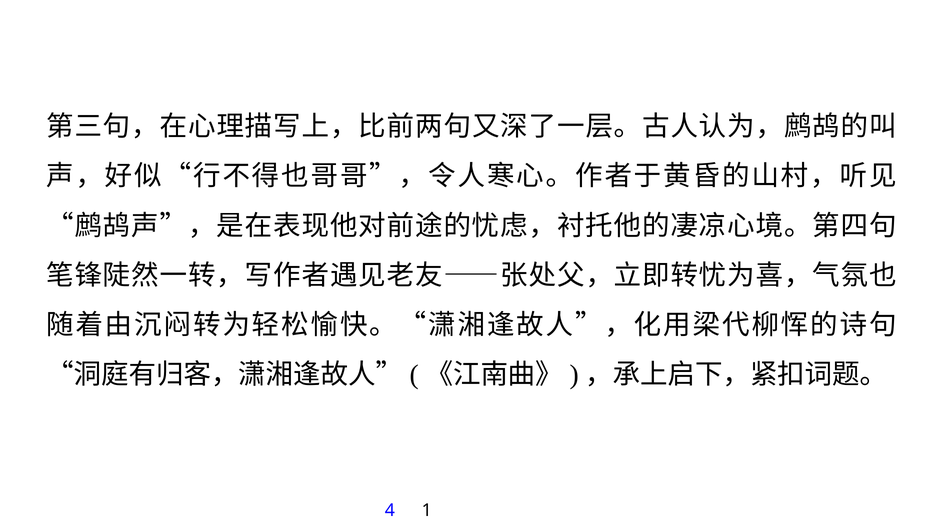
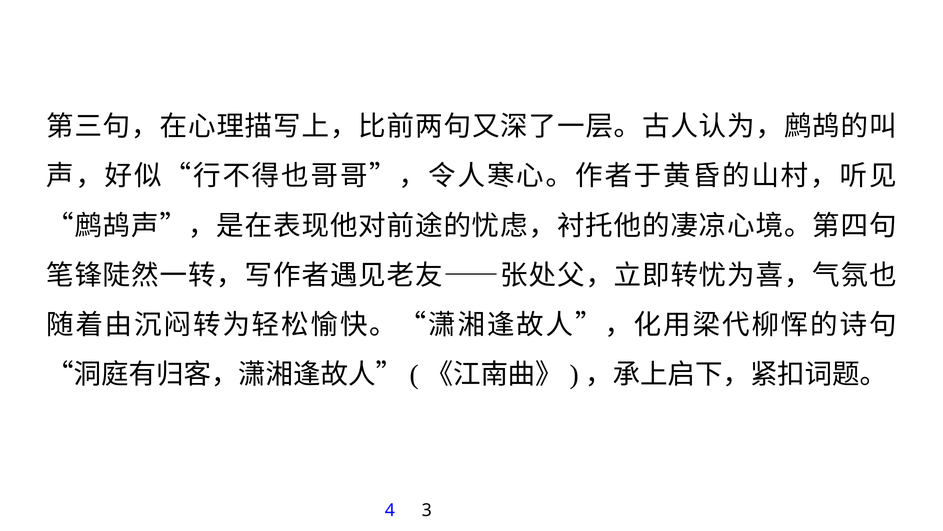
1: 1 -> 3
